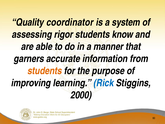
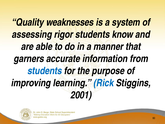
coordinator: coordinator -> weaknesses
students at (45, 71) colour: orange -> blue
2000: 2000 -> 2001
